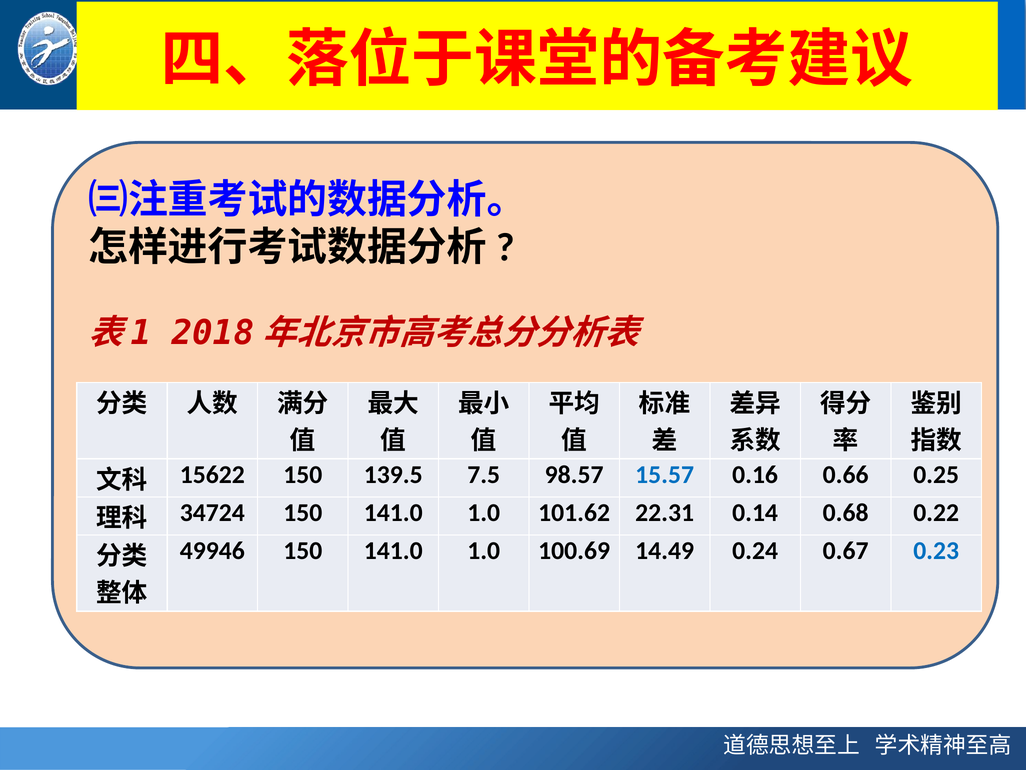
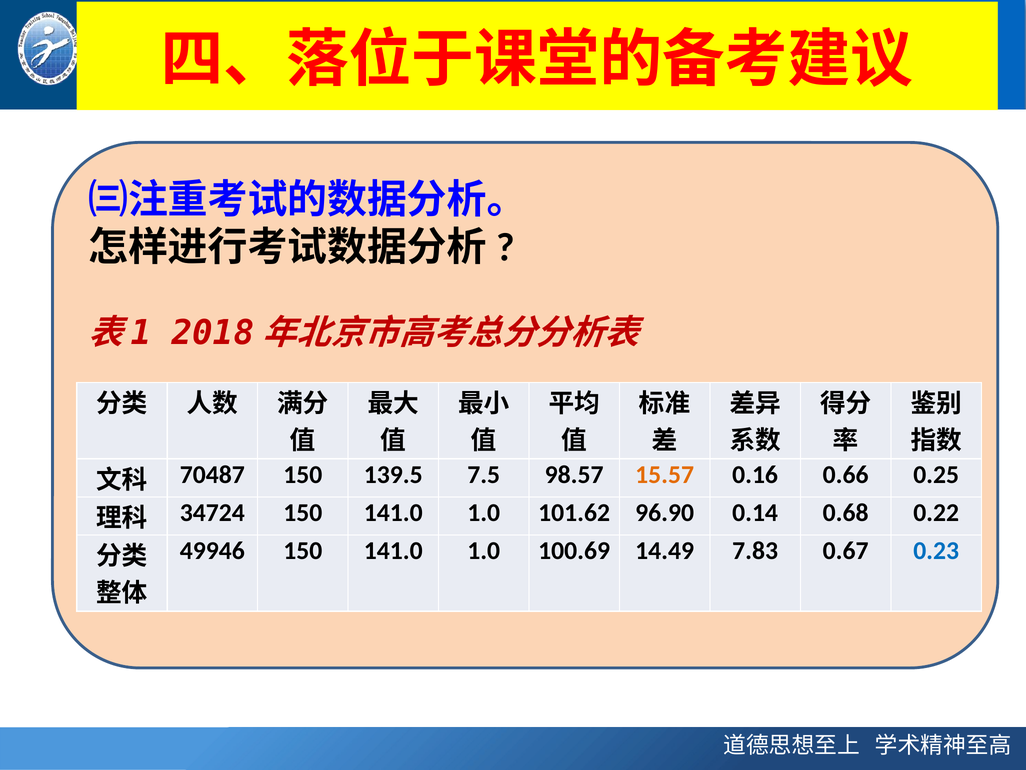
15622: 15622 -> 70487
15.57 colour: blue -> orange
22.31: 22.31 -> 96.90
0.24: 0.24 -> 7.83
